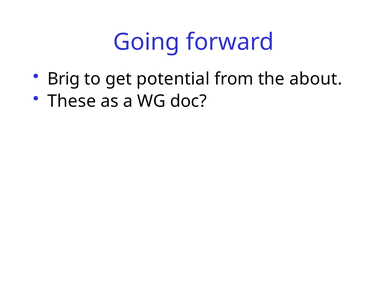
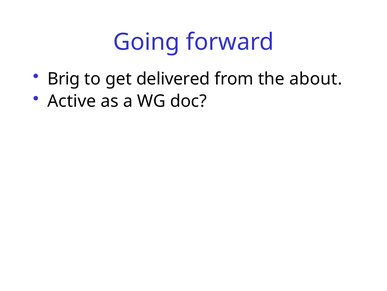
potential: potential -> delivered
These: These -> Active
